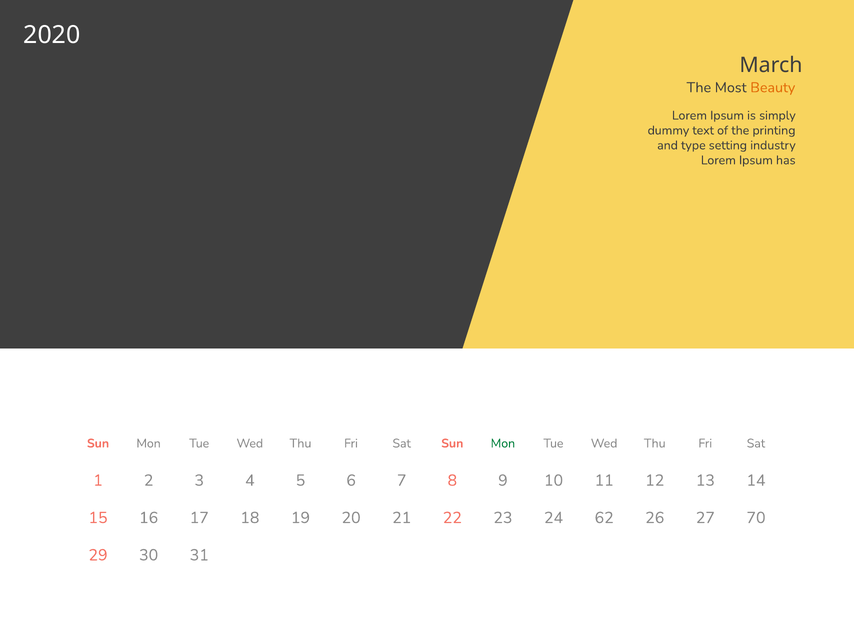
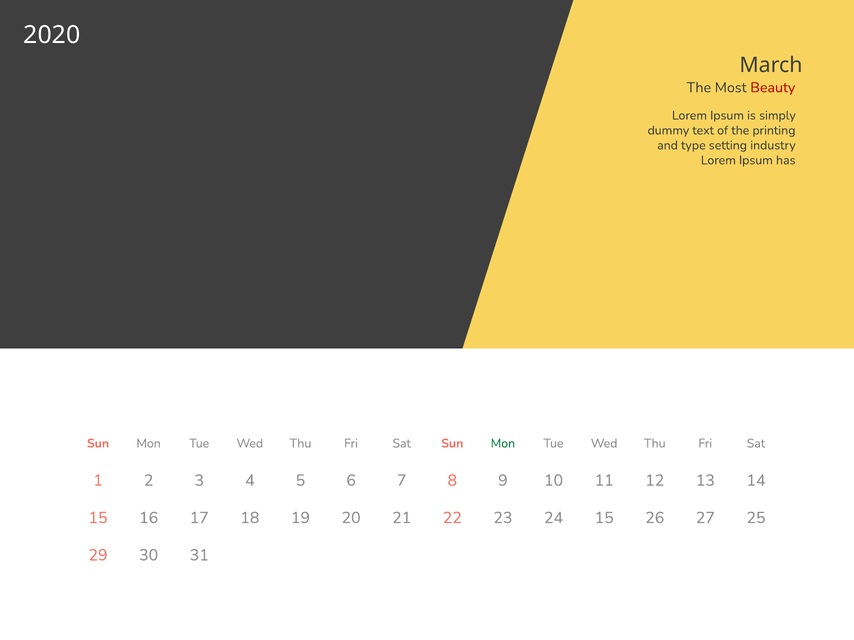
Beauty colour: orange -> red
24 62: 62 -> 15
70: 70 -> 25
